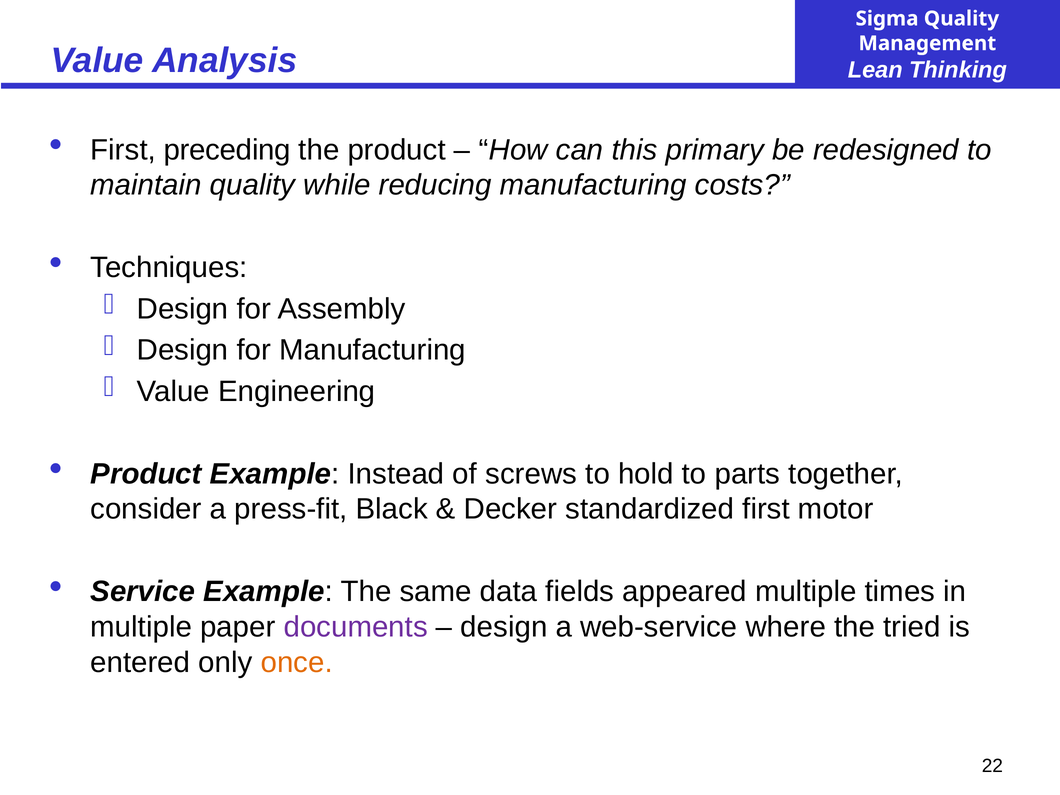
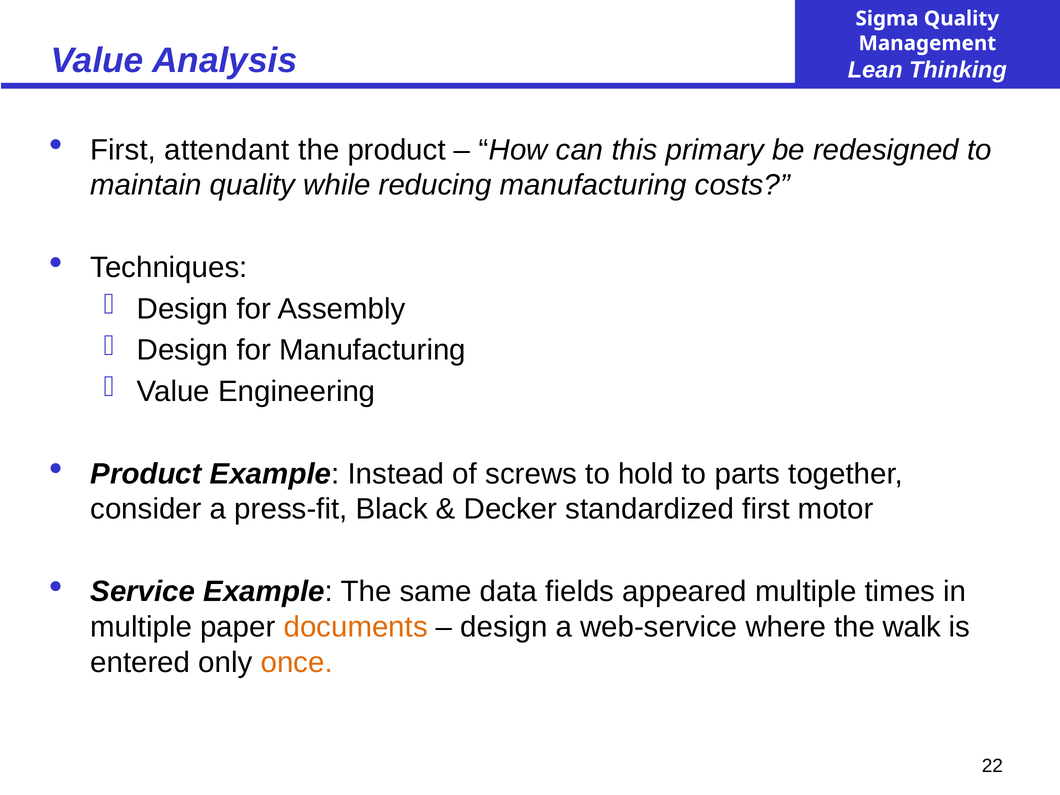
preceding: preceding -> attendant
documents colour: purple -> orange
tried: tried -> walk
